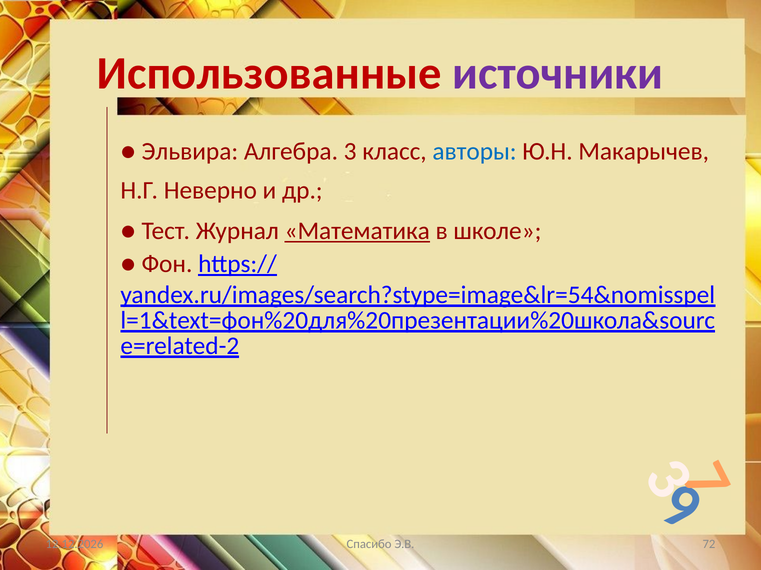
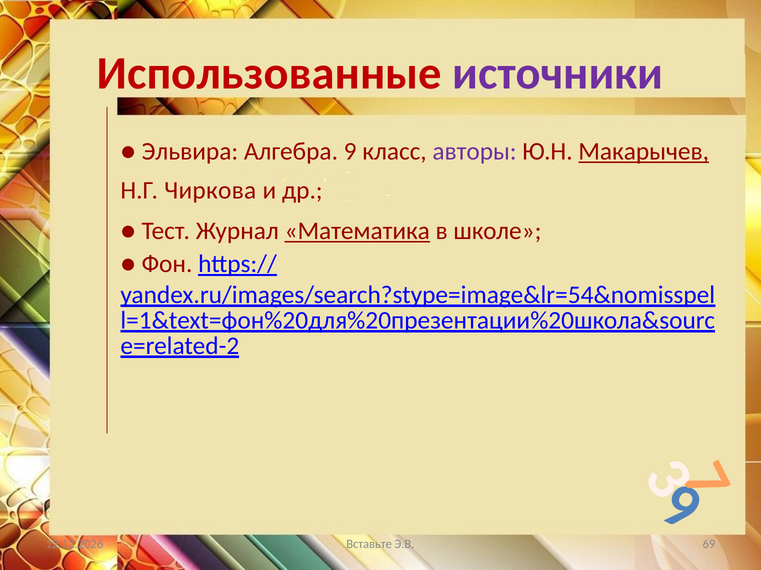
Алгебра 3: 3 -> 9
авторы colour: blue -> purple
Макарычев underline: none -> present
Неверно: Неверно -> Чиркова
Спасибо: Спасибо -> Вставьте
72: 72 -> 69
